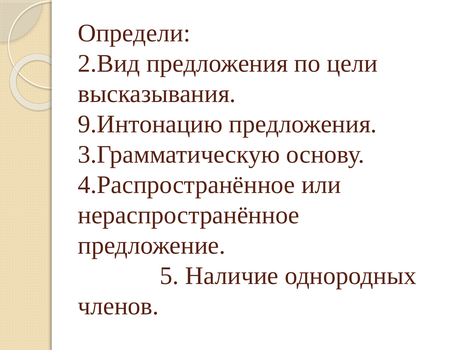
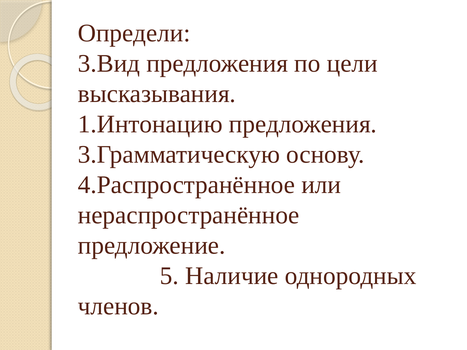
2.Вид: 2.Вид -> 3.Вид
9.Интонацию: 9.Интонацию -> 1.Интонацию
